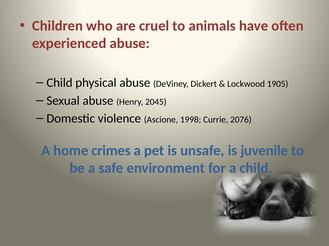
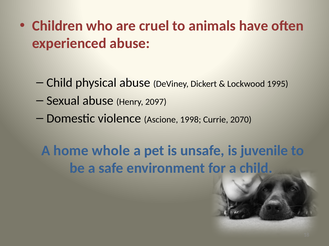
1905: 1905 -> 1995
2045: 2045 -> 2097
2076: 2076 -> 2070
crimes: crimes -> whole
